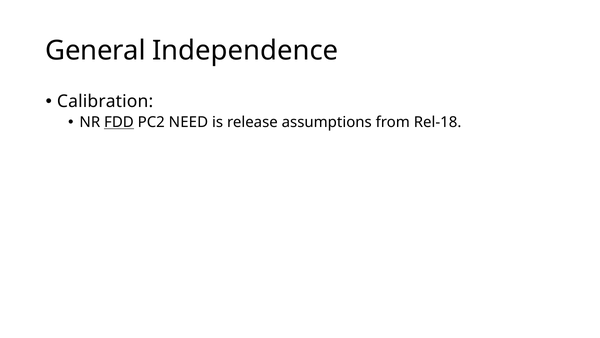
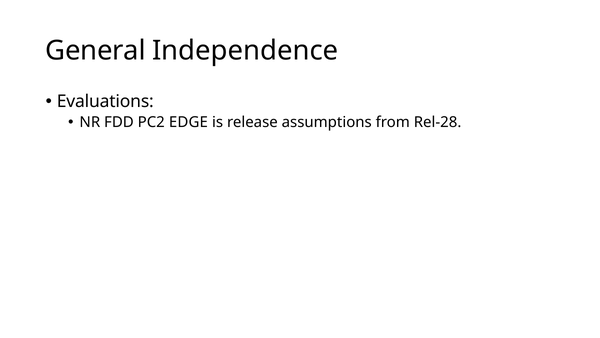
Calibration: Calibration -> Evaluations
FDD underline: present -> none
NEED: NEED -> EDGE
Rel-18: Rel-18 -> Rel-28
